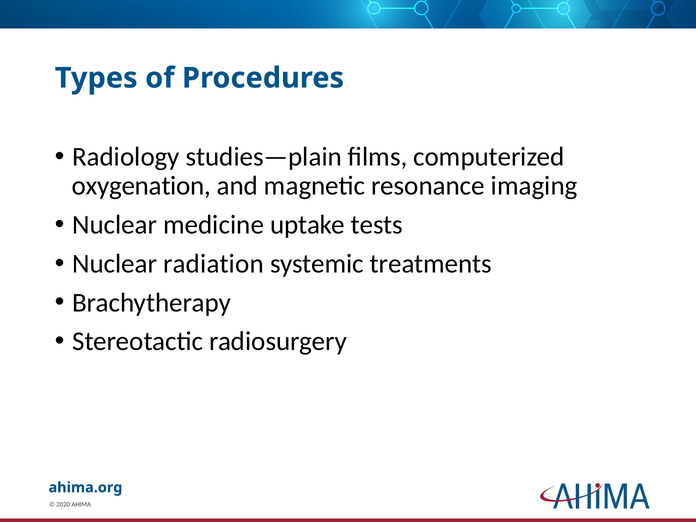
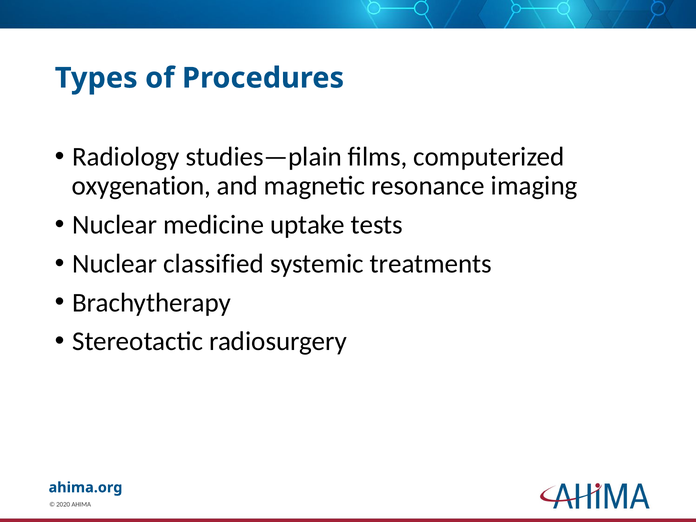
radiation: radiation -> classified
